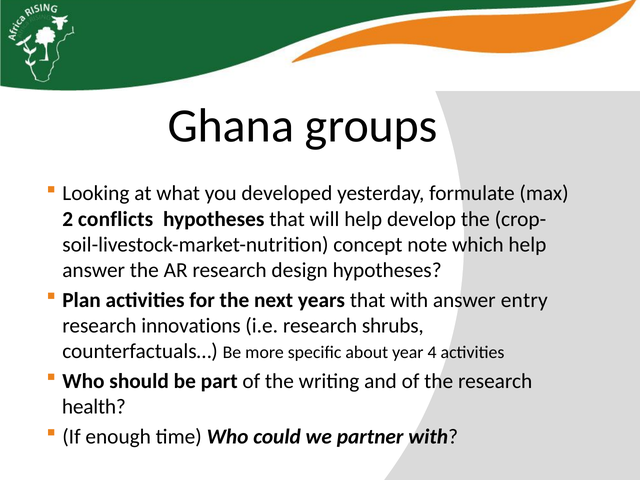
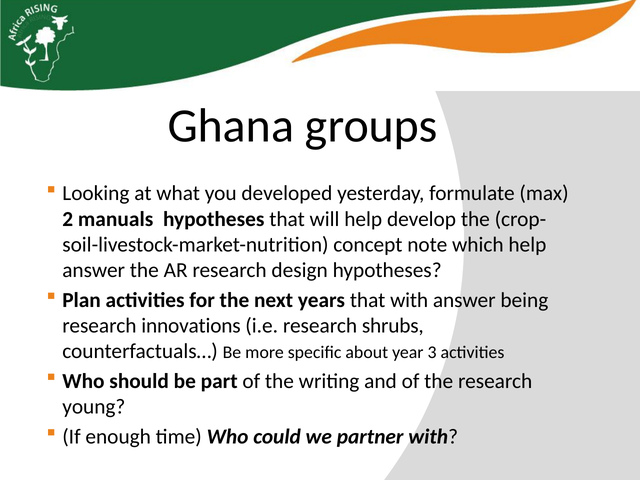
conflicts: conflicts -> manuals
entry: entry -> being
4: 4 -> 3
health: health -> young
